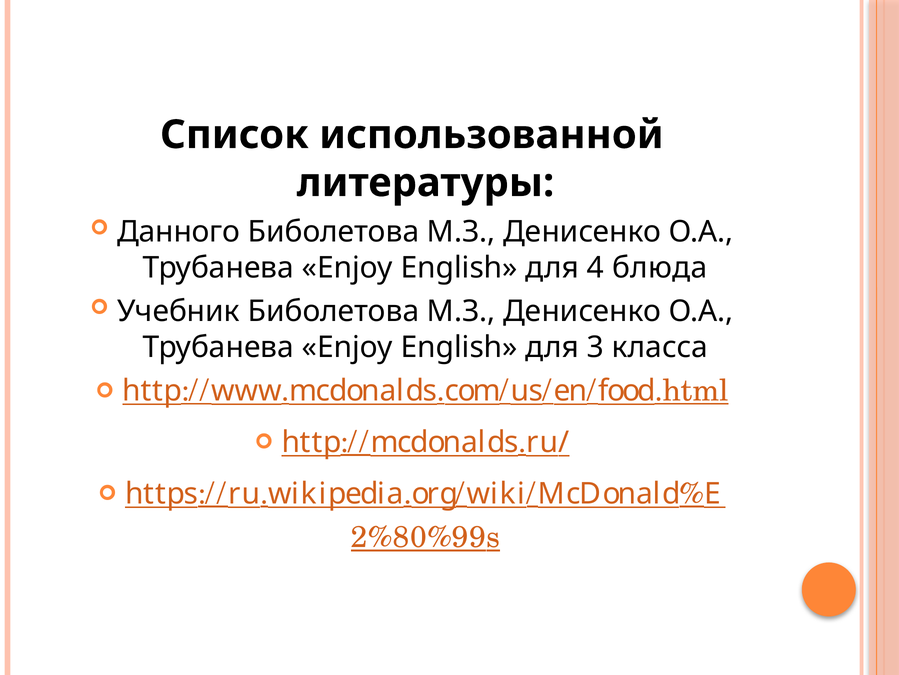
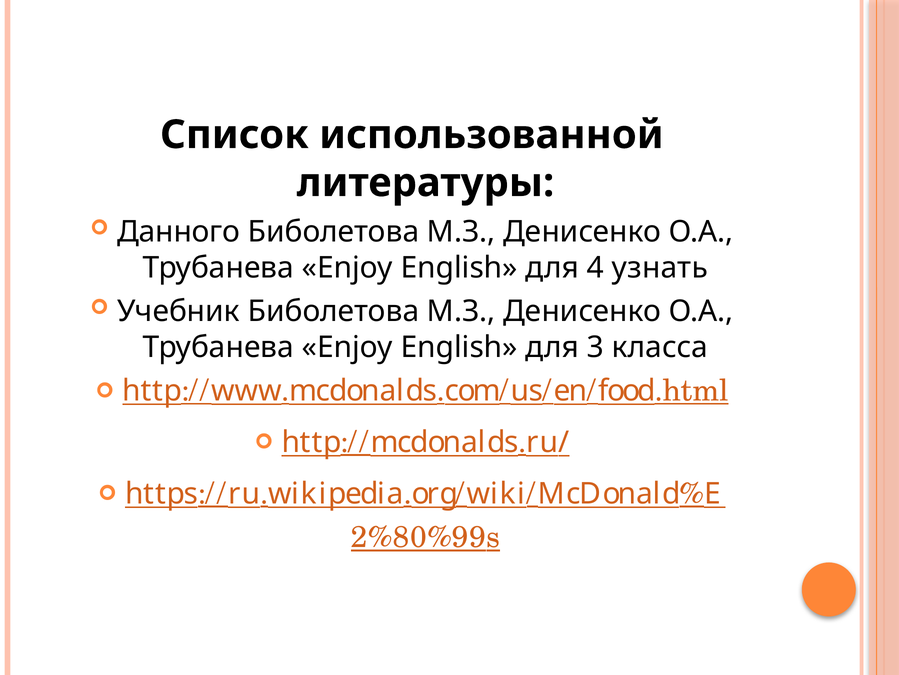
блюда: блюда -> узнать
